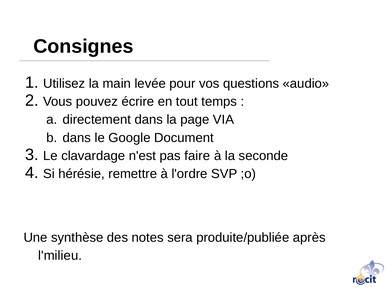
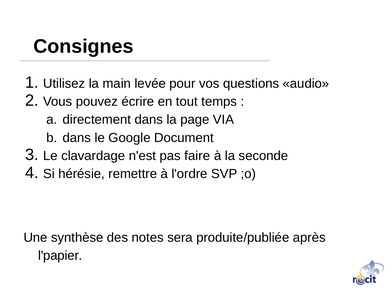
l'milieu: l'milieu -> l'papier
